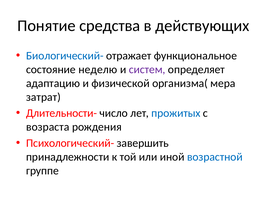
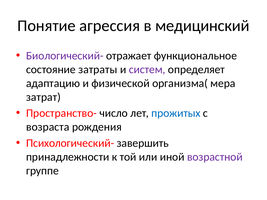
средства: средства -> агрессия
действующих: действующих -> медицинский
Биологический- colour: blue -> purple
неделю: неделю -> затраты
Длительности-: Длительности- -> Пространство-
возрастной colour: blue -> purple
